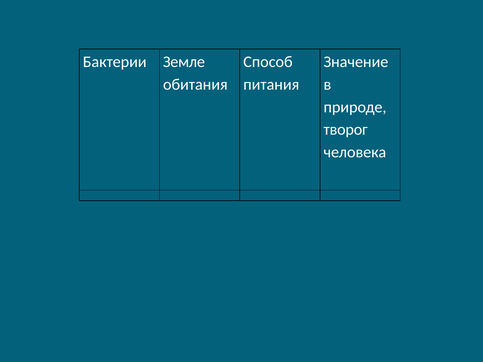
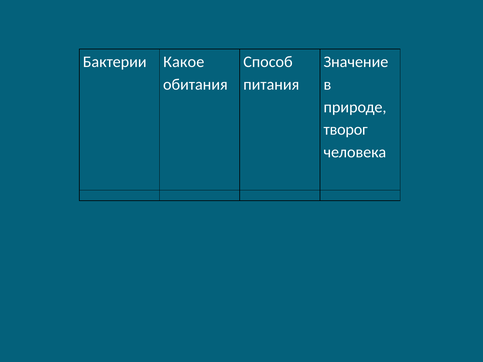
Земле: Земле -> Какое
